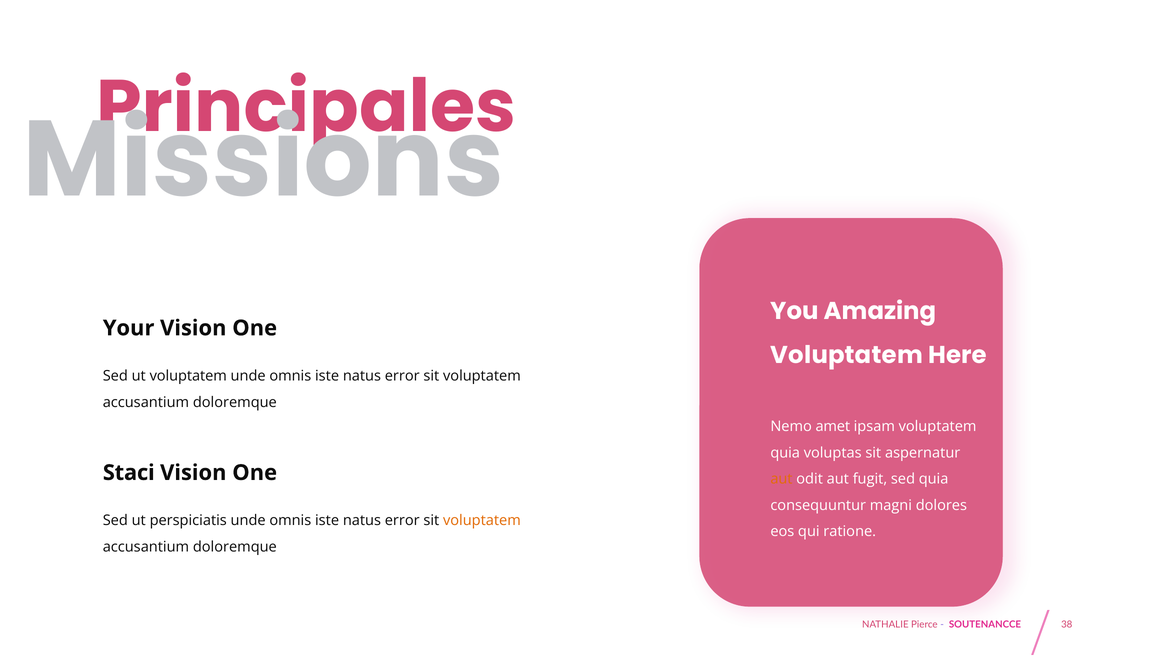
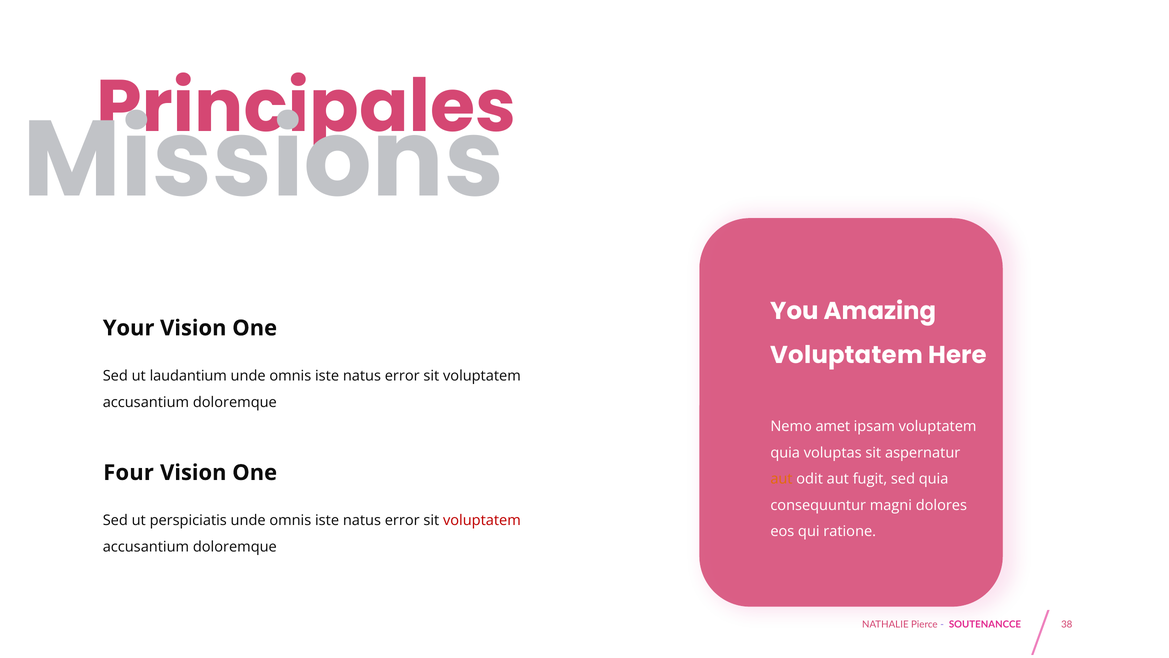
ut voluptatem: voluptatem -> laudantium
Staci: Staci -> Four
voluptatem at (482, 520) colour: orange -> red
